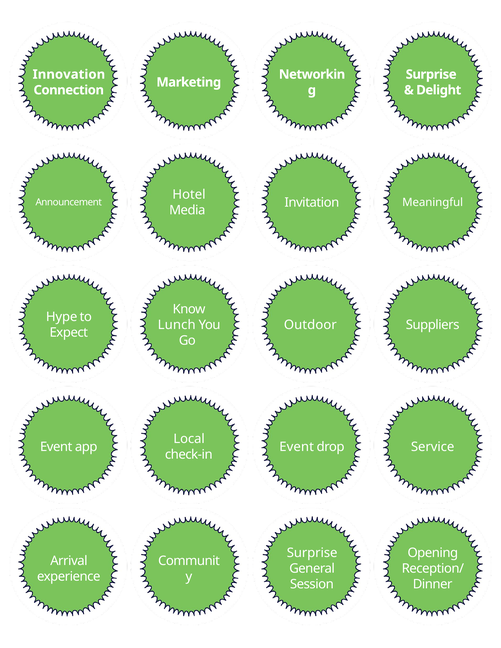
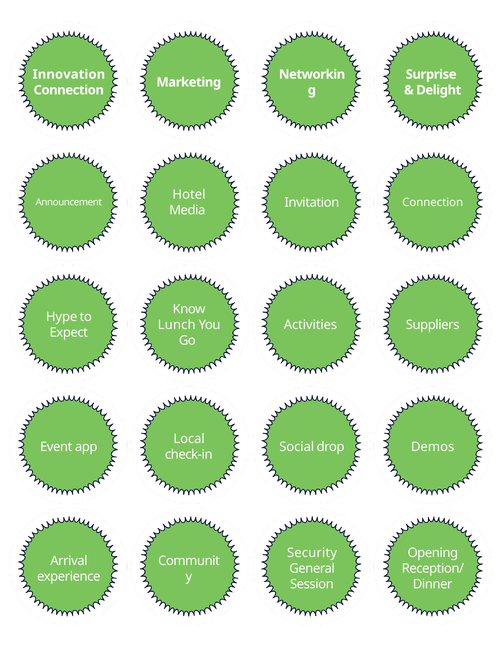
Invitation Meaningful: Meaningful -> Connection
Outdoor: Outdoor -> Activities
Event at (297, 447): Event -> Social
Service: Service -> Demos
Surprise at (312, 553): Surprise -> Security
